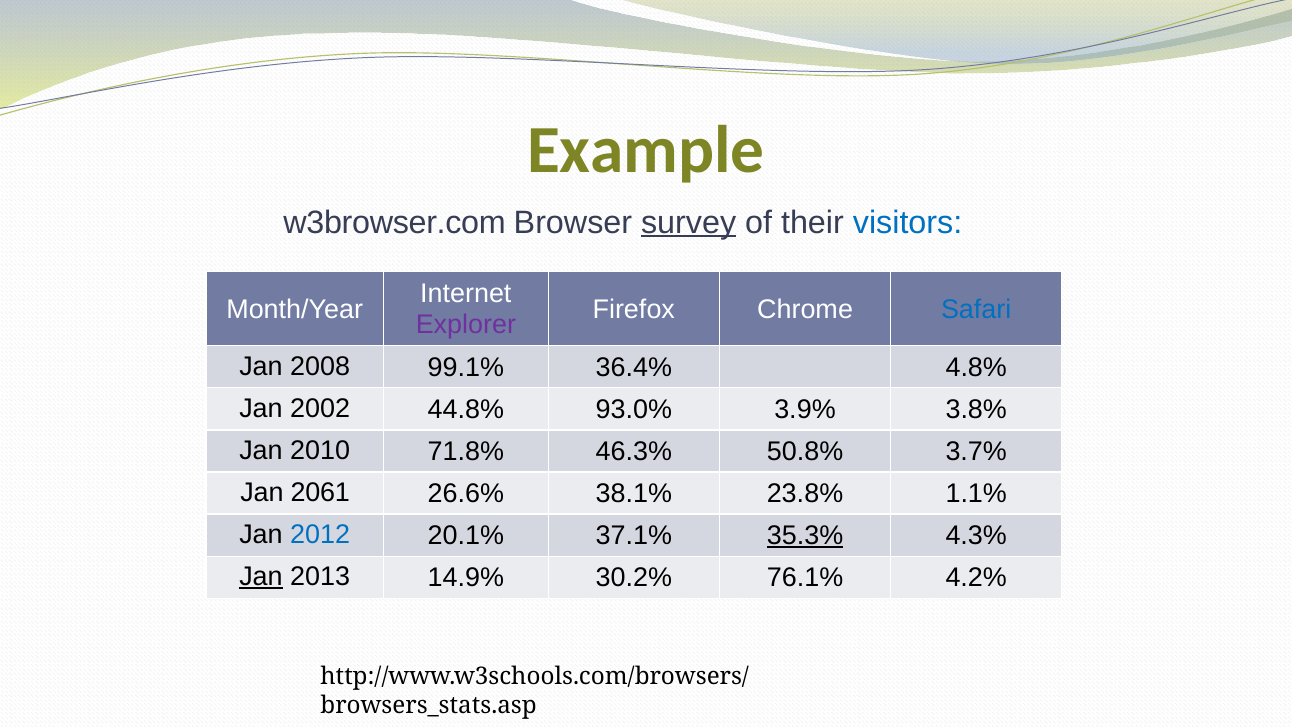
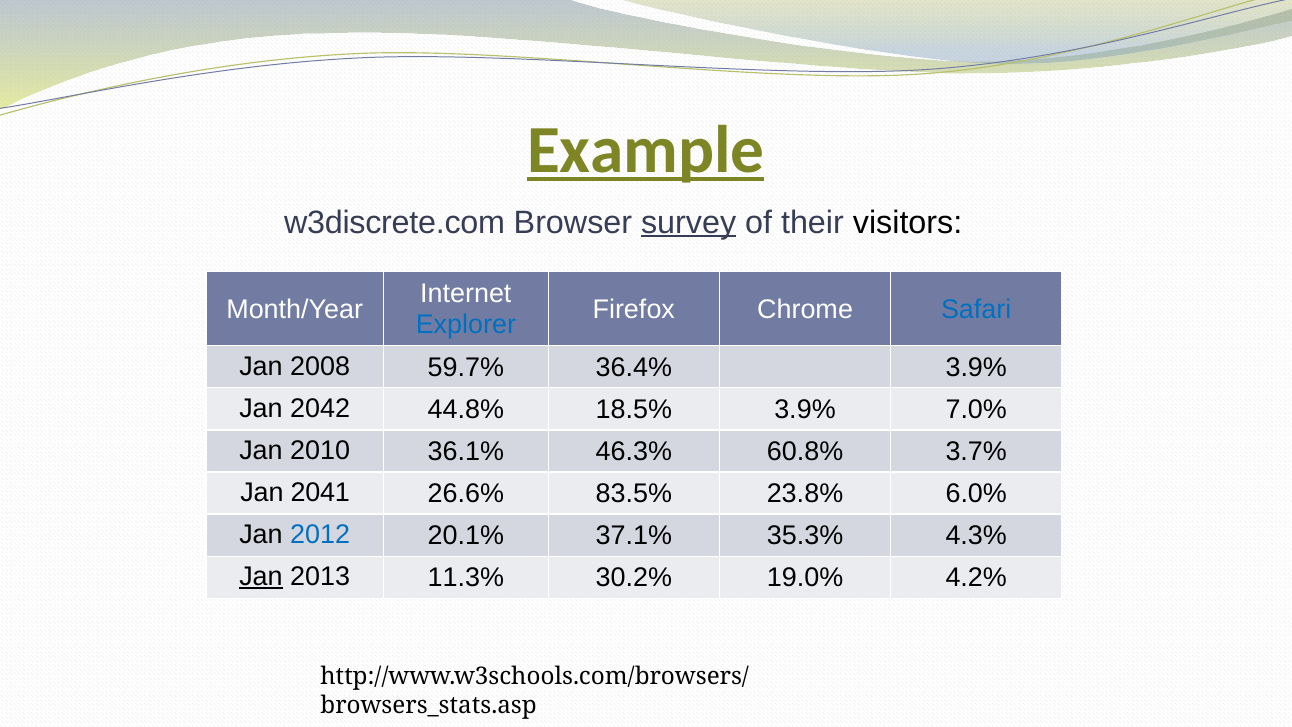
Example underline: none -> present
w3browser.com: w3browser.com -> w3discrete.com
visitors colour: blue -> black
Explorer colour: purple -> blue
99.1%: 99.1% -> 59.7%
36.4% 4.8%: 4.8% -> 3.9%
2002: 2002 -> 2042
93.0%: 93.0% -> 18.5%
3.8%: 3.8% -> 7.0%
71.8%: 71.8% -> 36.1%
50.8%: 50.8% -> 60.8%
2061: 2061 -> 2041
38.1%: 38.1% -> 83.5%
1.1%: 1.1% -> 6.0%
35.3% underline: present -> none
14.9%: 14.9% -> 11.3%
76.1%: 76.1% -> 19.0%
